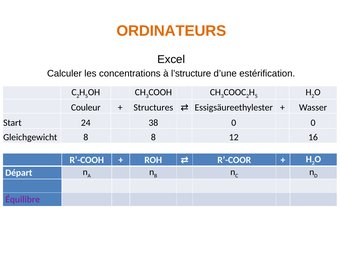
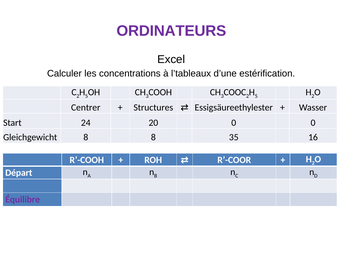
ORDINATEURS colour: orange -> purple
l’structure: l’structure -> l’tableaux
Couleur: Couleur -> Centrer
38: 38 -> 20
12: 12 -> 35
